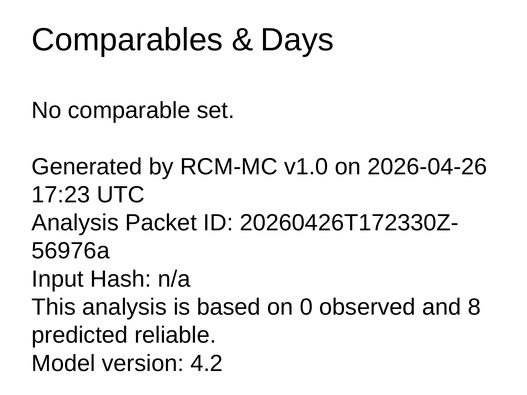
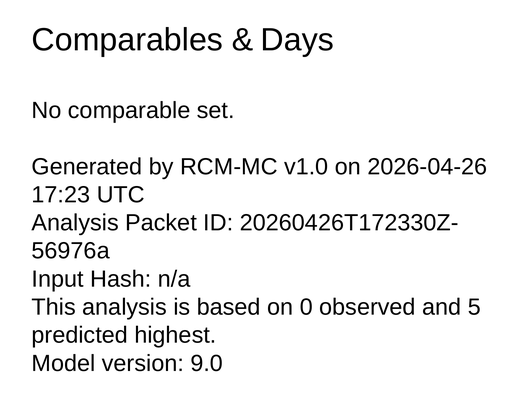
8: 8 -> 5
reliable: reliable -> highest
4.2: 4.2 -> 9.0
